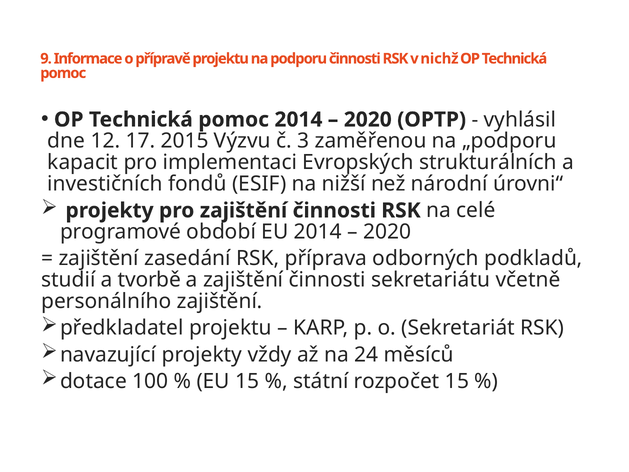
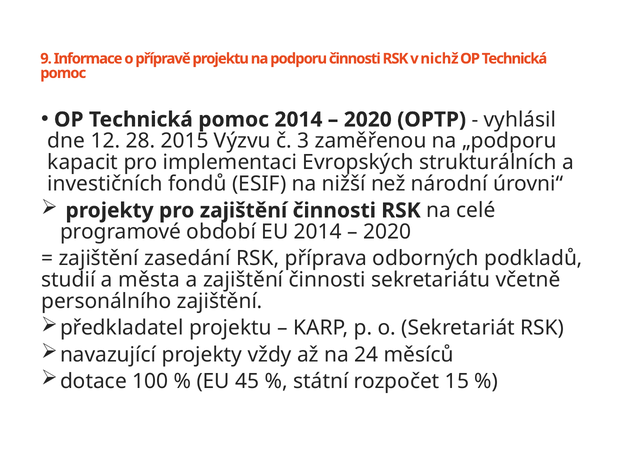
17: 17 -> 28
tvorbě: tvorbě -> města
EU 15: 15 -> 45
